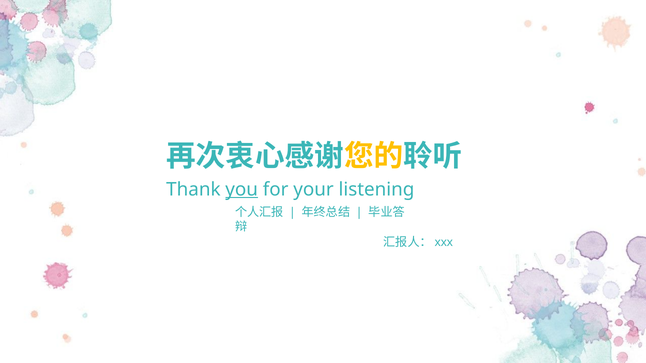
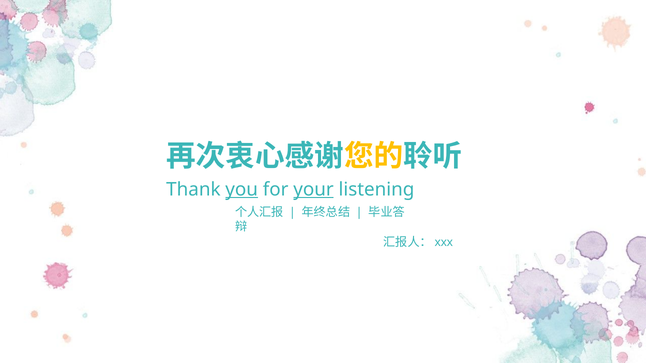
your underline: none -> present
